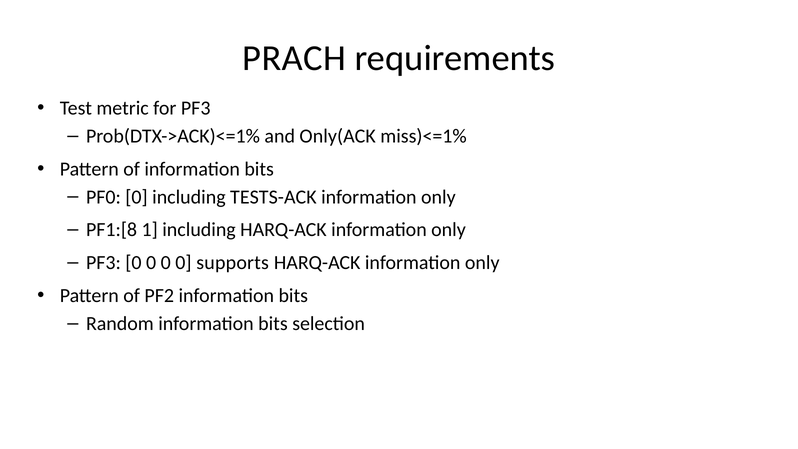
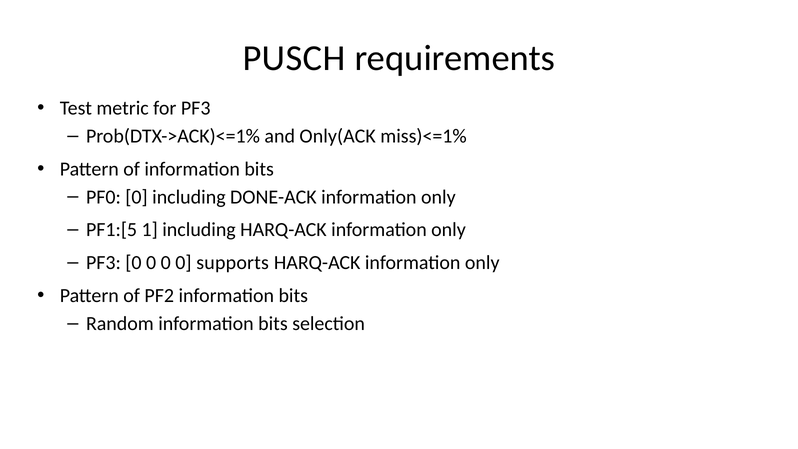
PRACH: PRACH -> PUSCH
TESTS-ACK: TESTS-ACK -> DONE-ACK
PF1:[8: PF1:[8 -> PF1:[5
